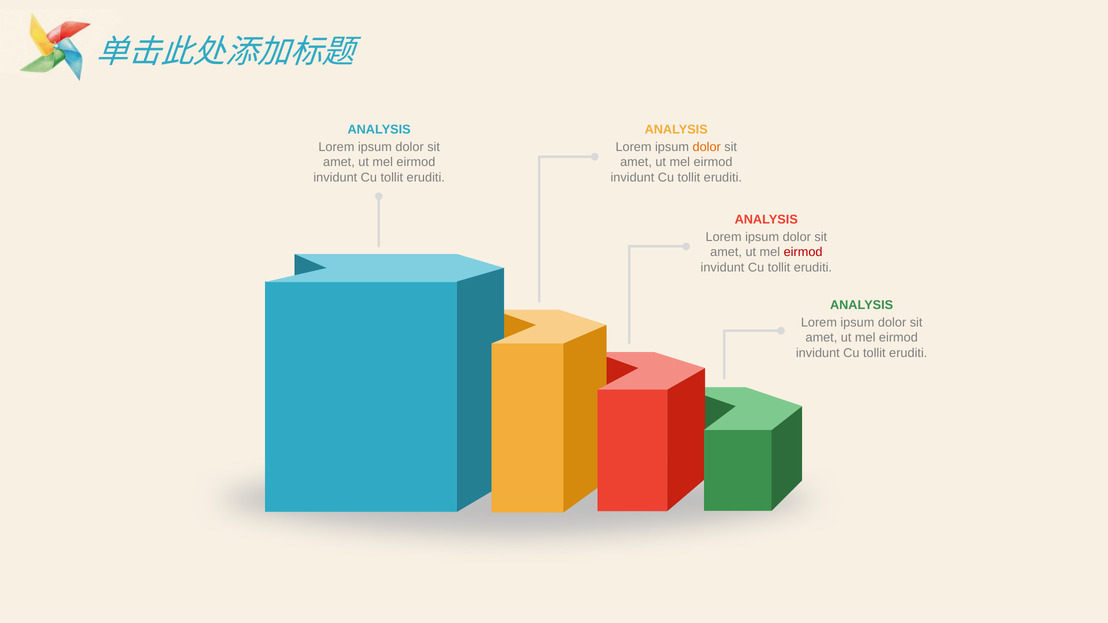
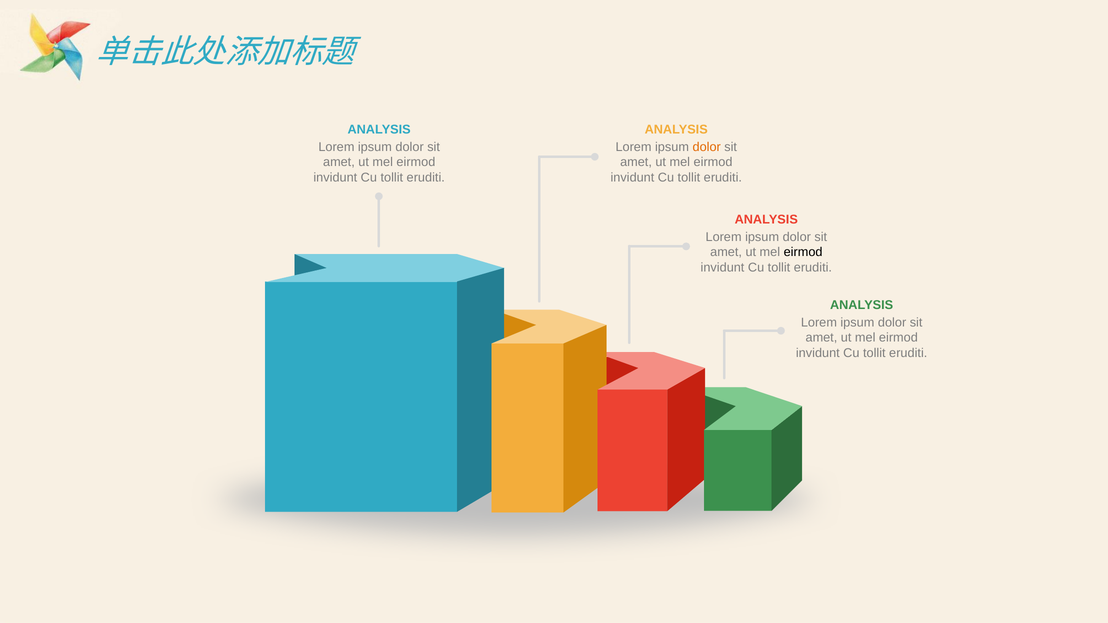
eirmod at (803, 252) colour: red -> black
